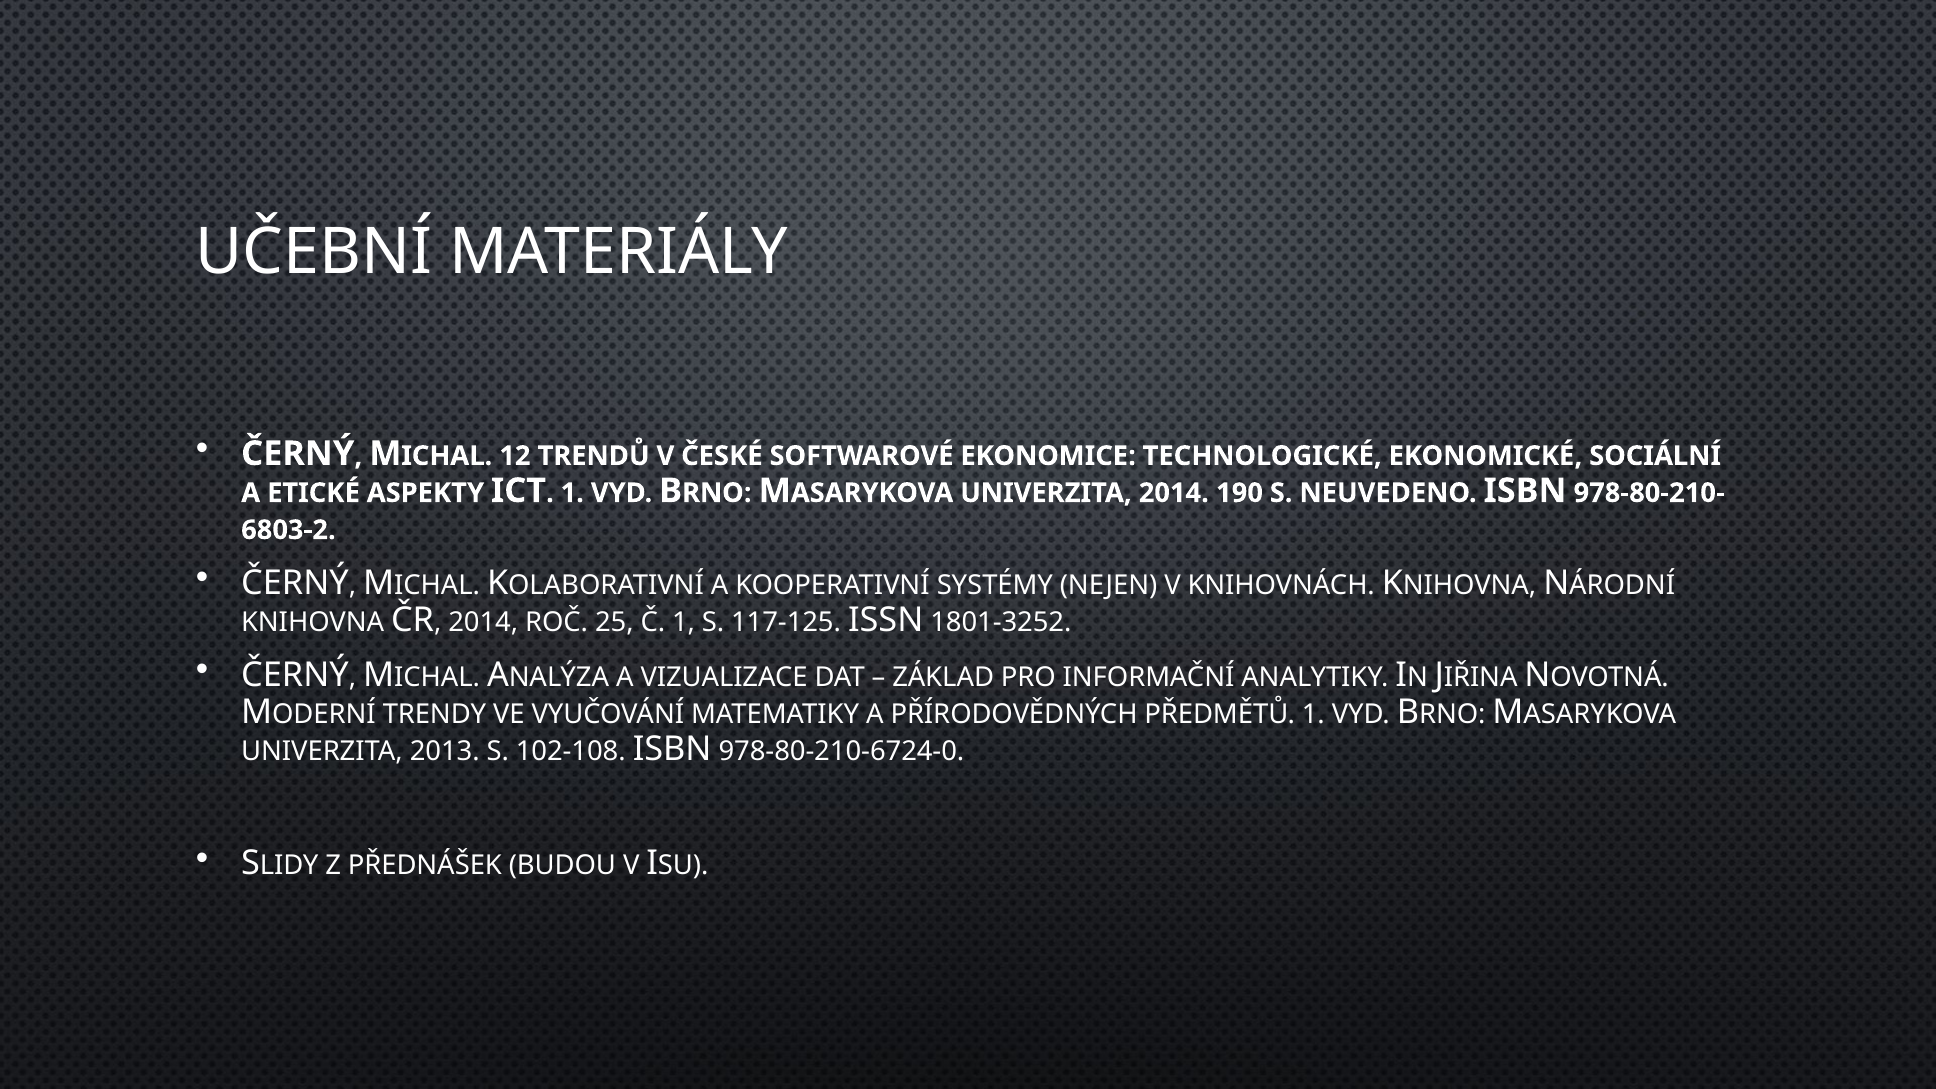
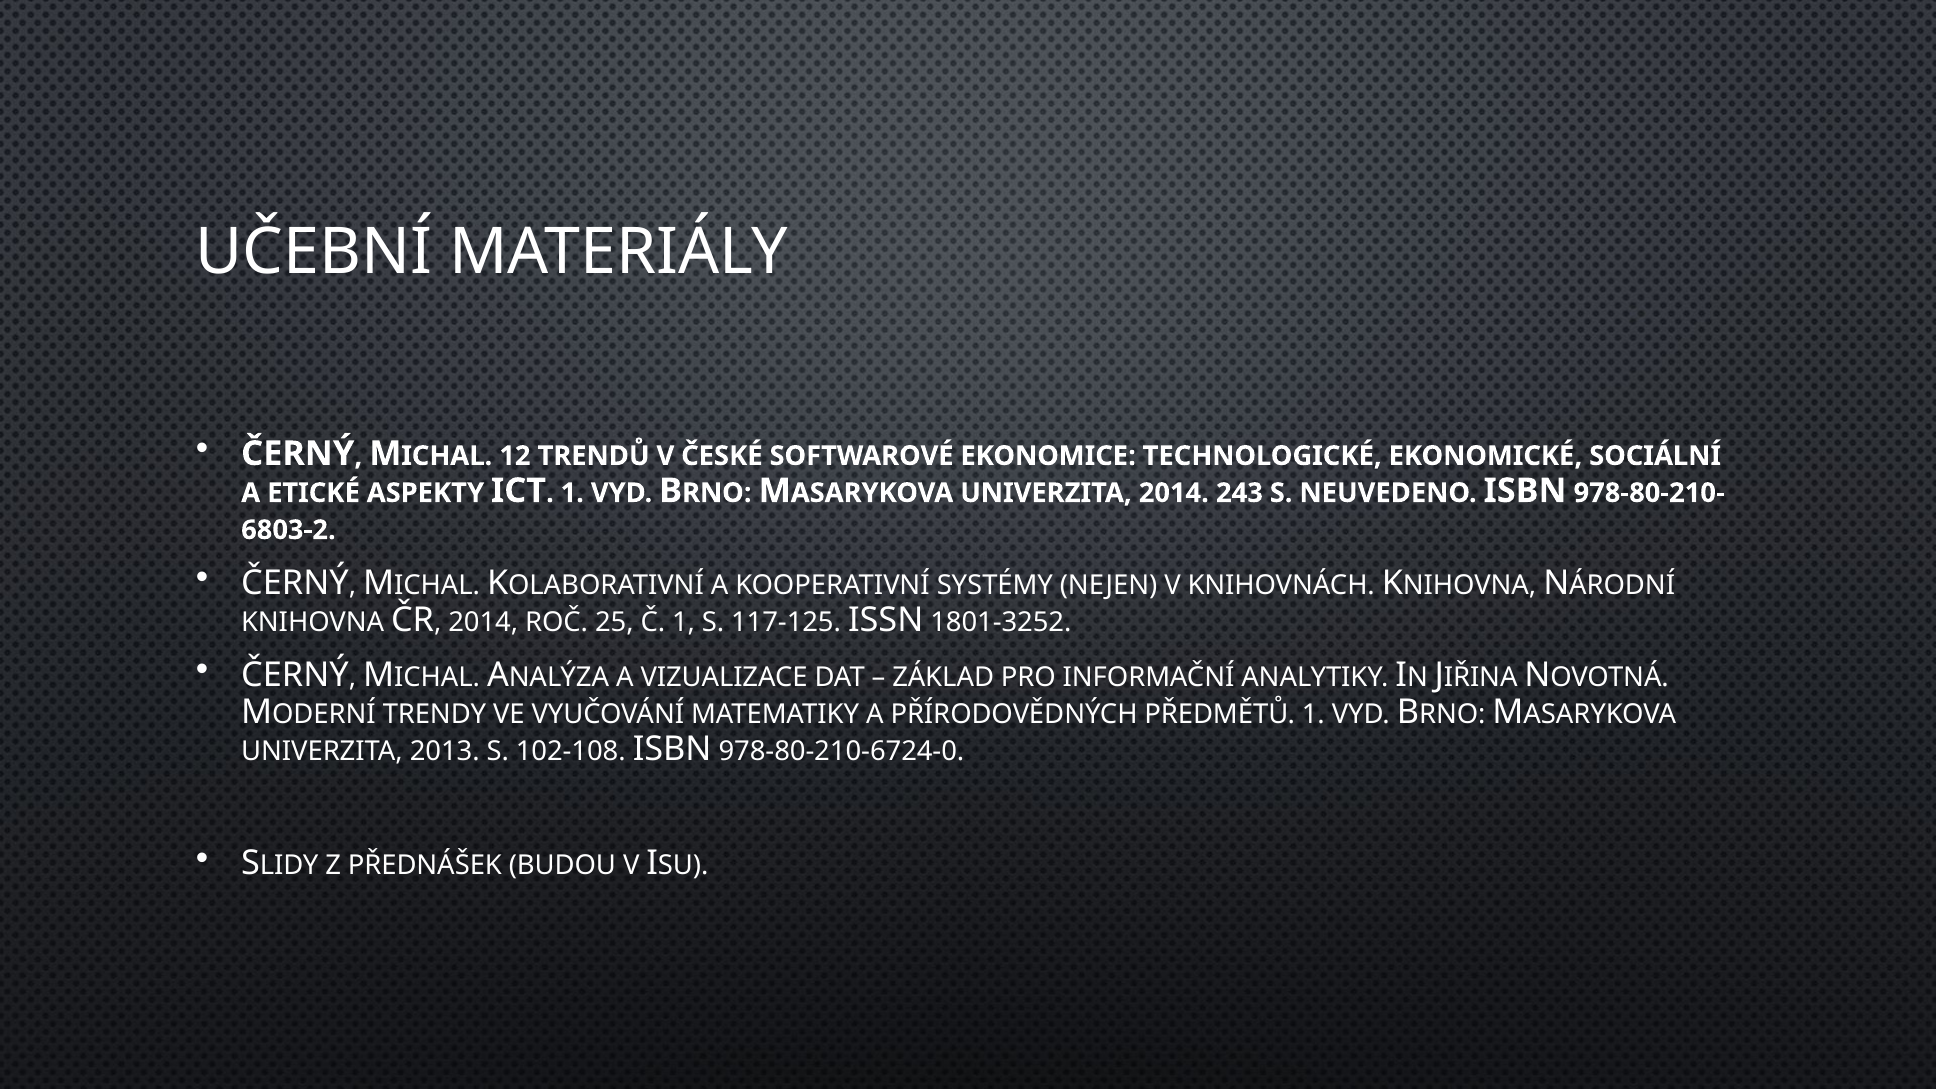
190: 190 -> 243
